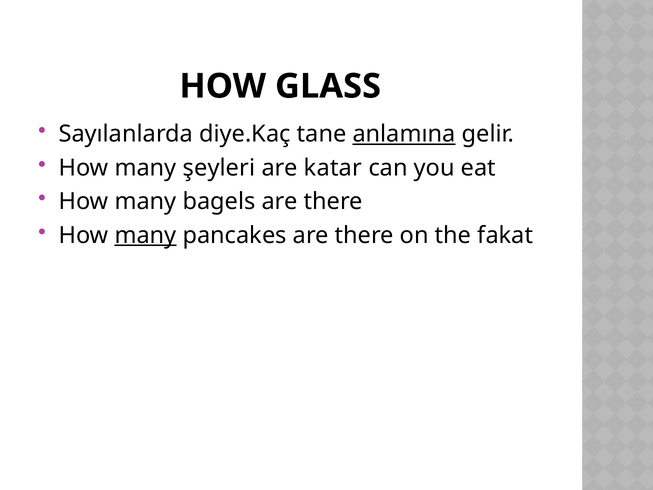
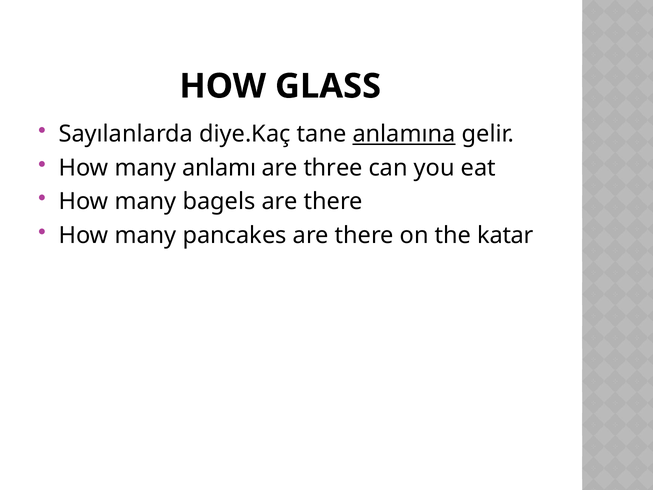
şeyleri: şeyleri -> anlamı
katar: katar -> three
many at (146, 235) underline: present -> none
fakat: fakat -> katar
